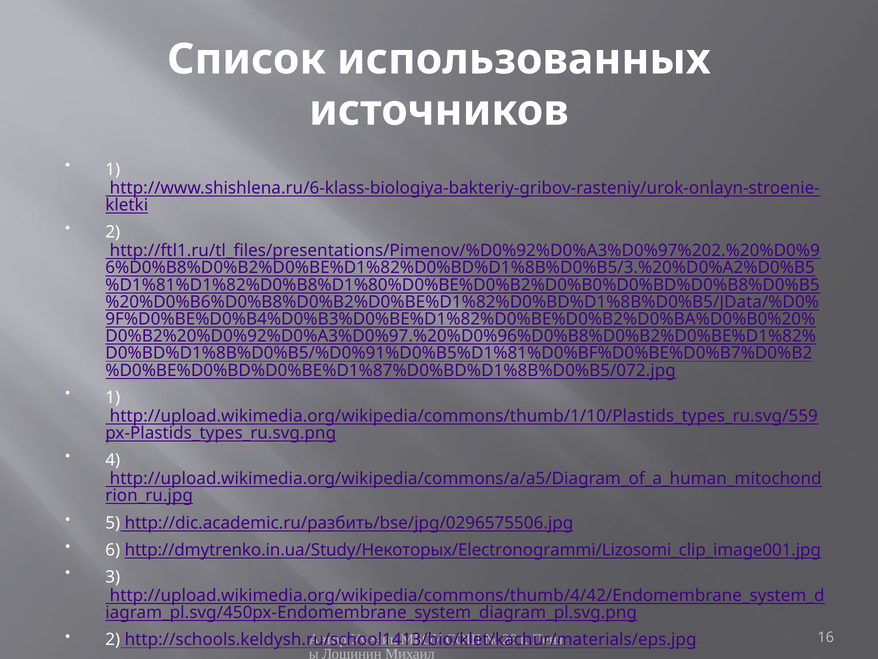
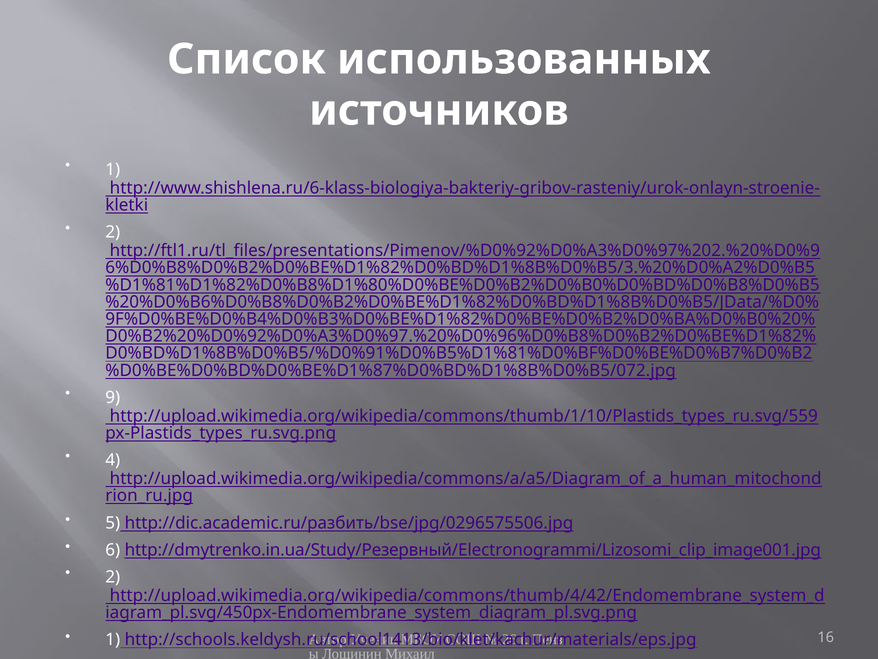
1 at (113, 397): 1 -> 9
http://dmytrenko.in.ua/Study/Некоторых/Electronogrammi/Lizosomi_clip_image001.jpg: http://dmytrenko.in.ua/Study/Некоторых/Electronogrammi/Lizosomi_clip_image001.jpg -> http://dmytrenko.in.ua/Study/Резервный/Electronogrammi/Lizosomi_clip_image001.jpg
3 at (113, 577): 3 -> 2
2 at (113, 639): 2 -> 1
